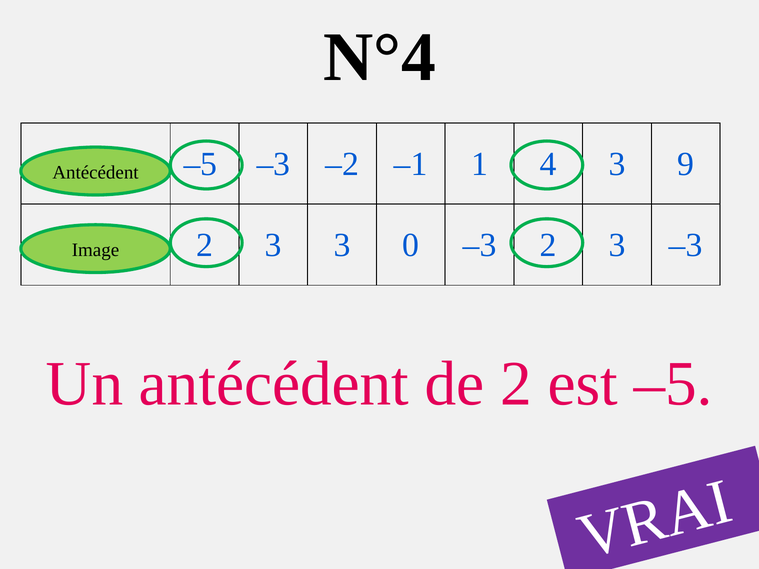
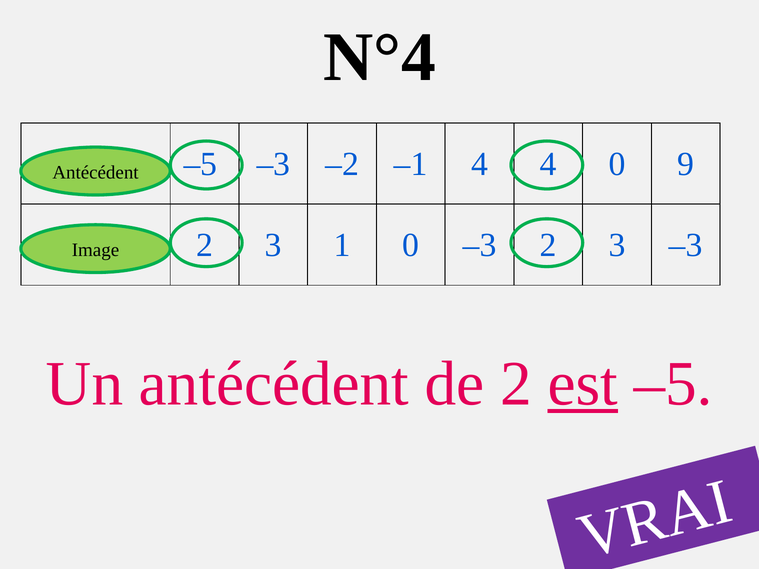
–1 1: 1 -> 4
4 3: 3 -> 0
3 3: 3 -> 1
est underline: none -> present
